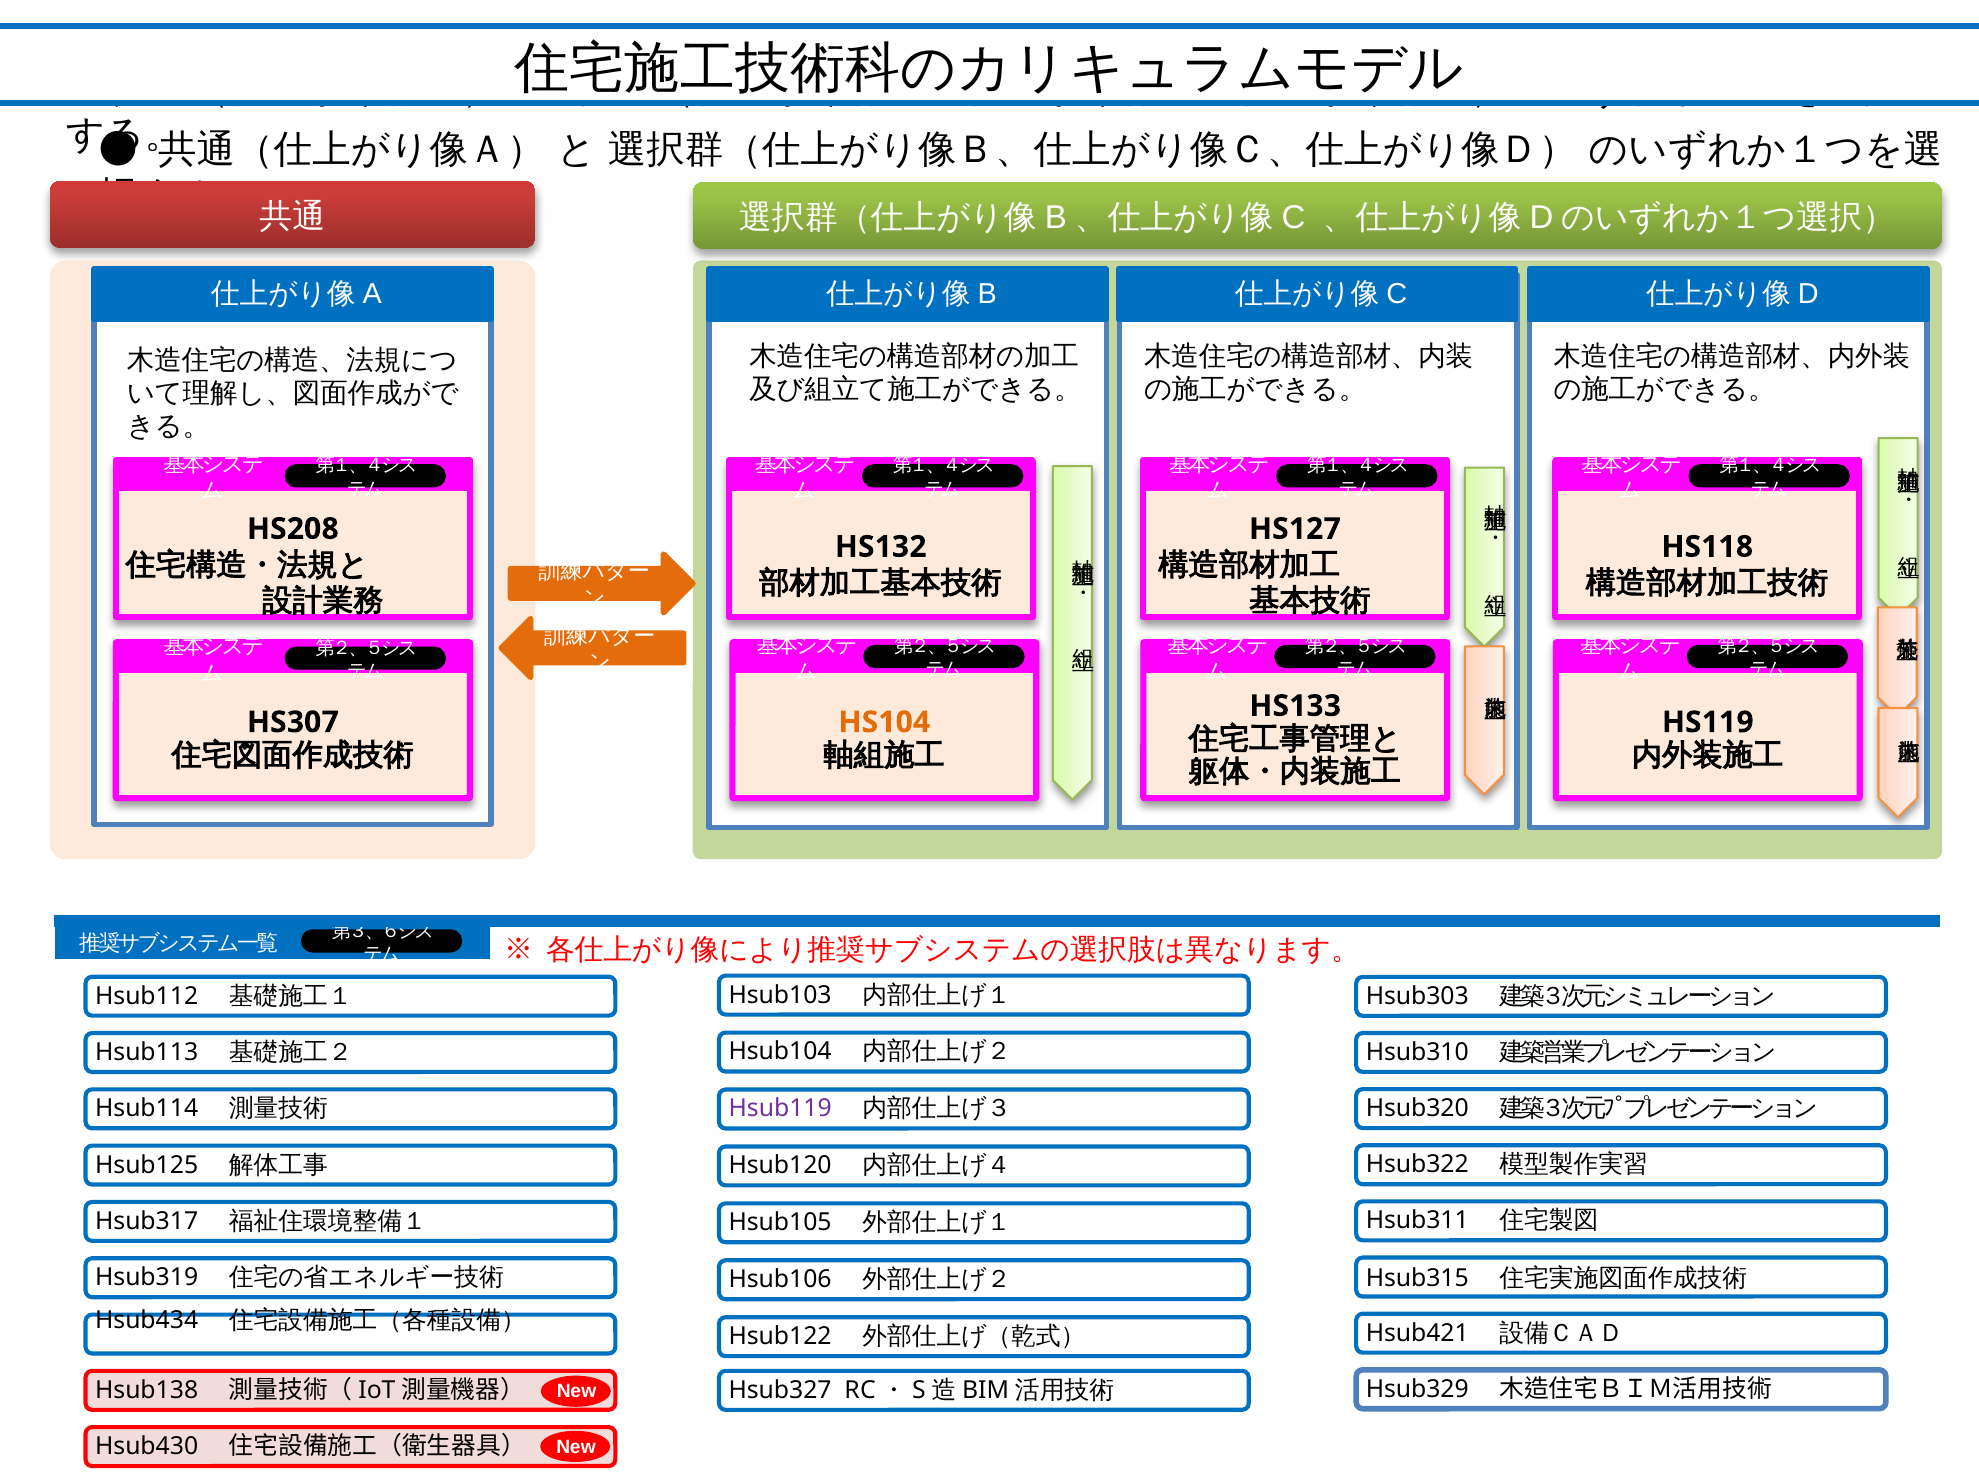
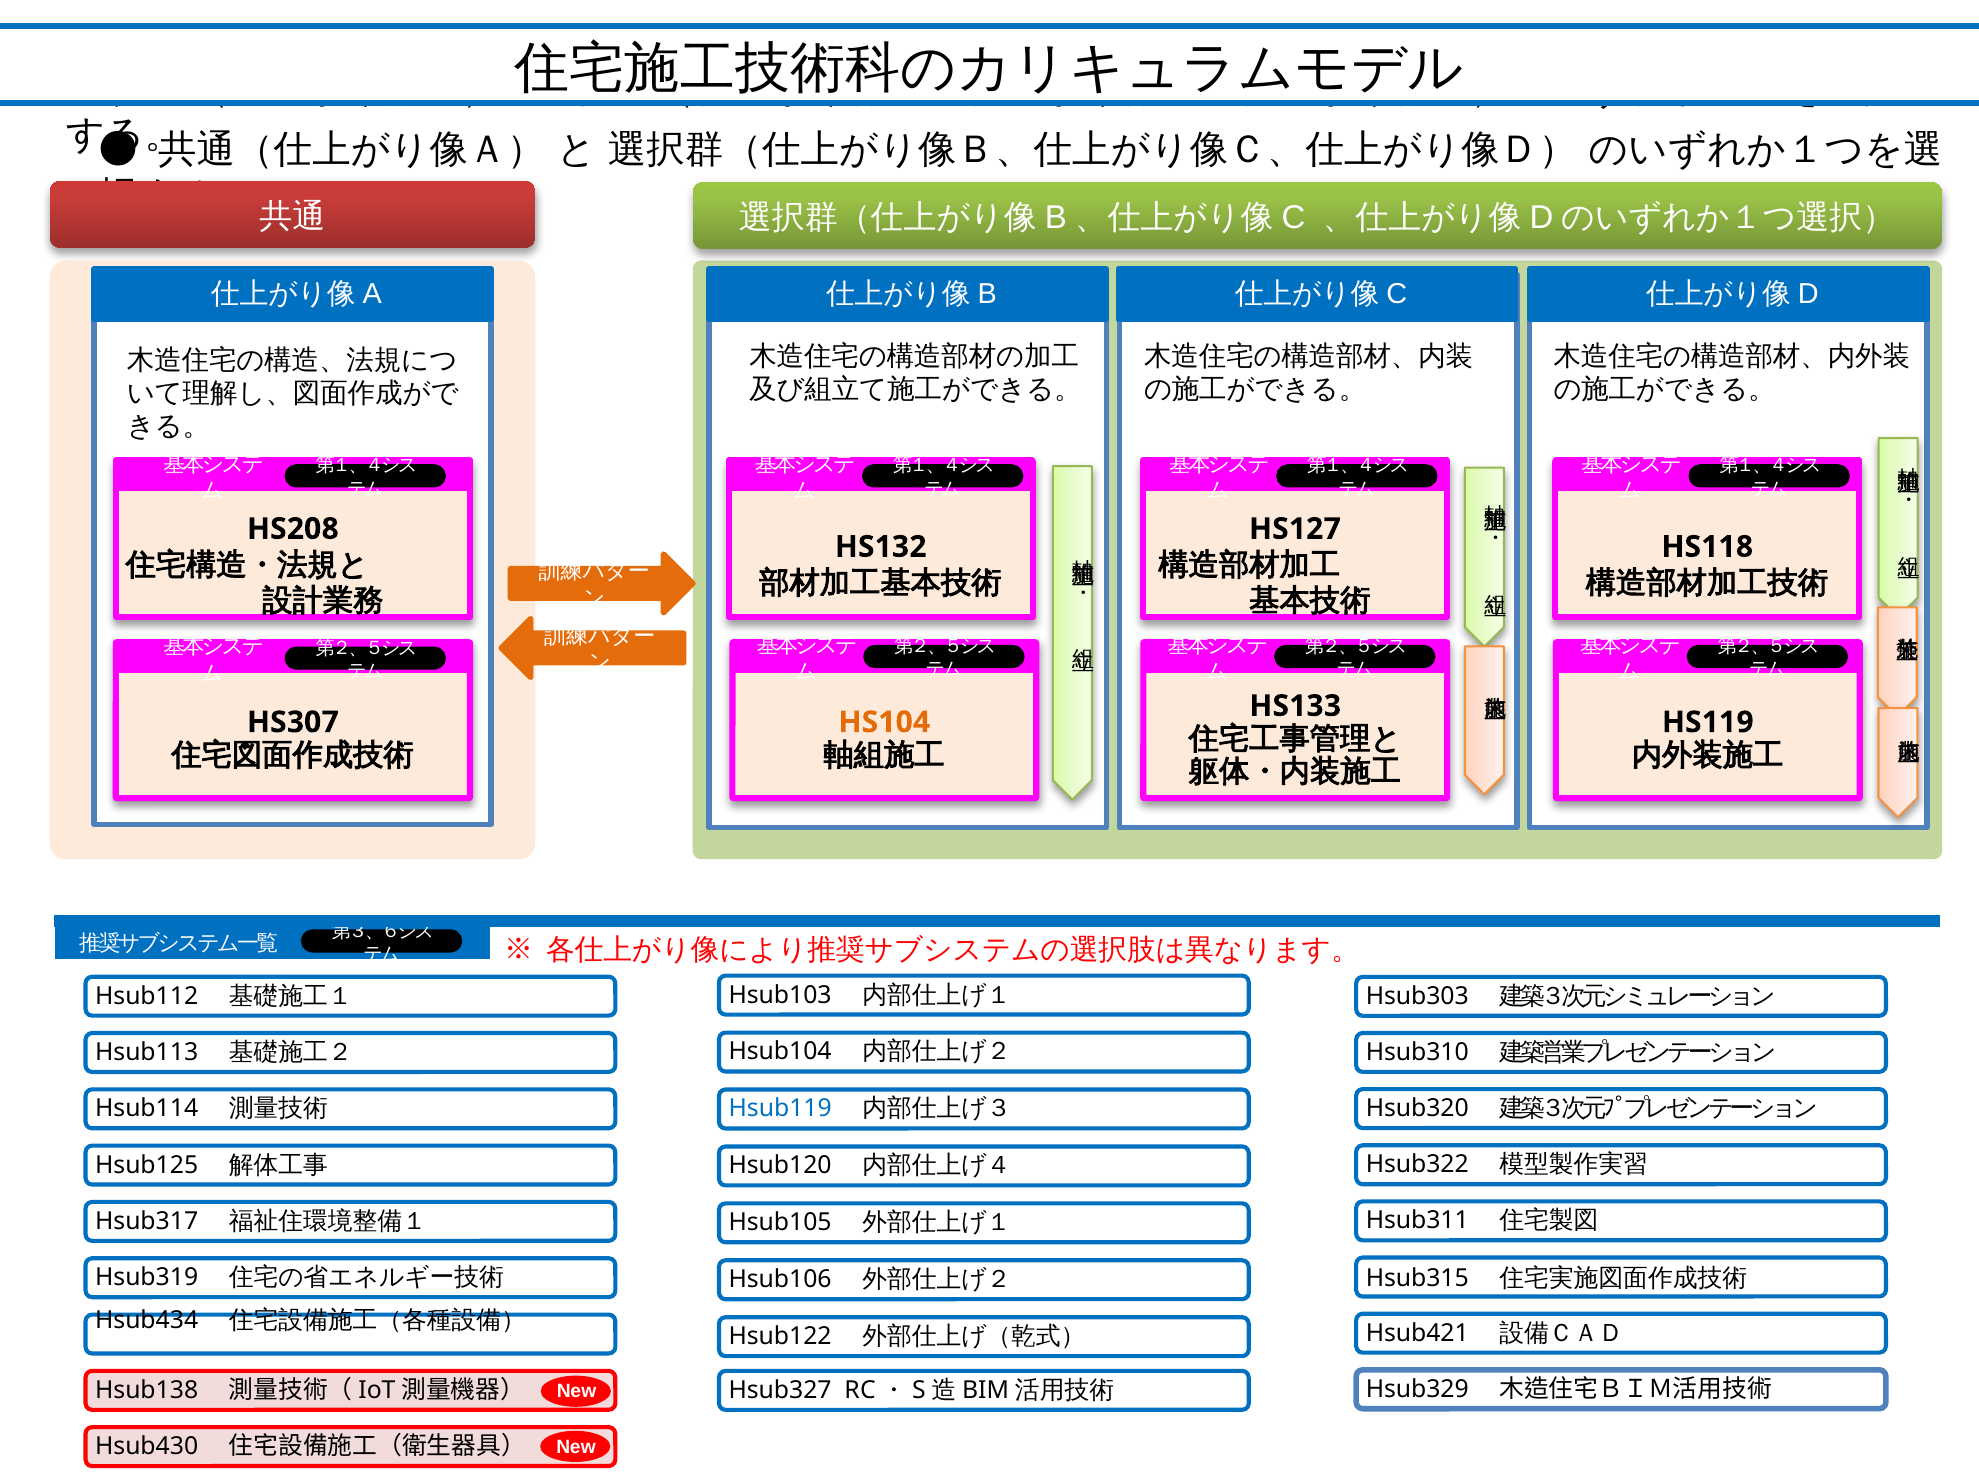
Hsub119 colour: purple -> blue
